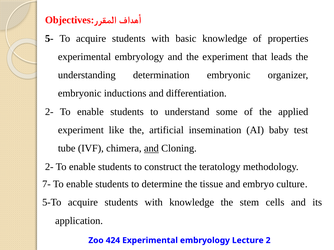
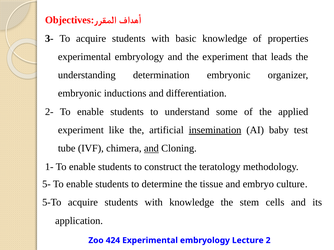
5-: 5- -> 3-
insemination underline: none -> present
2- at (49, 167): 2- -> 1-
7-: 7- -> 5-
